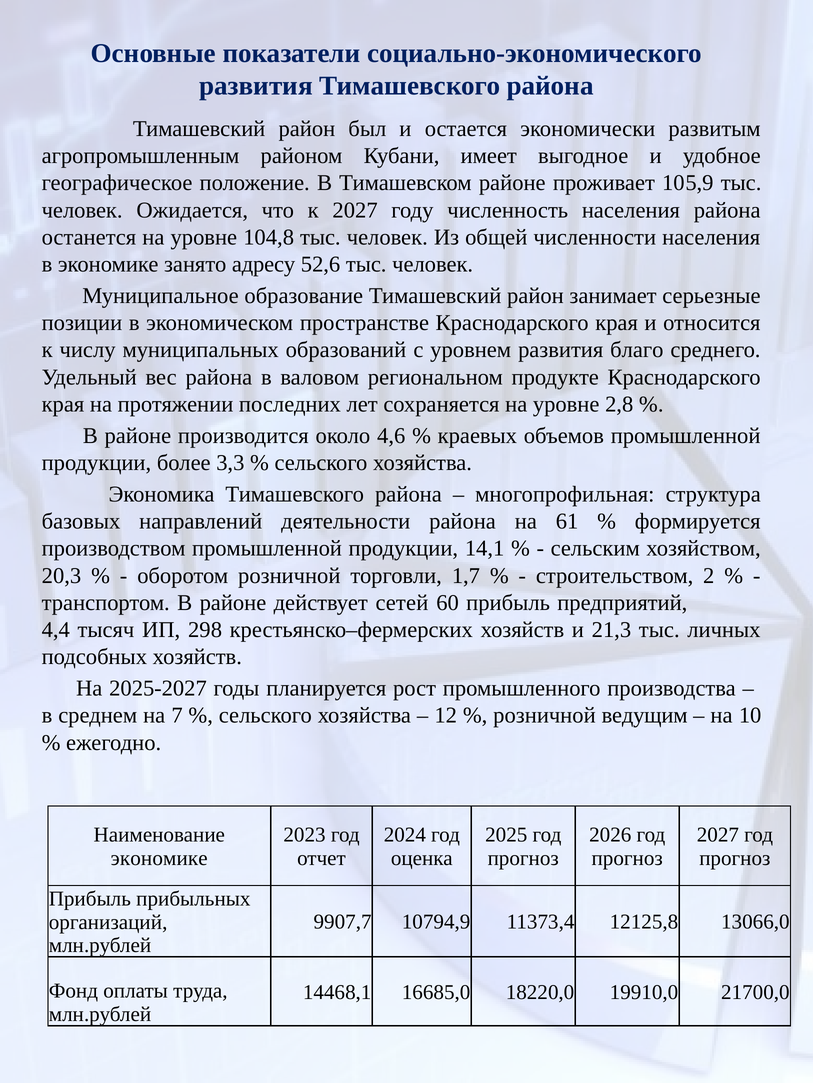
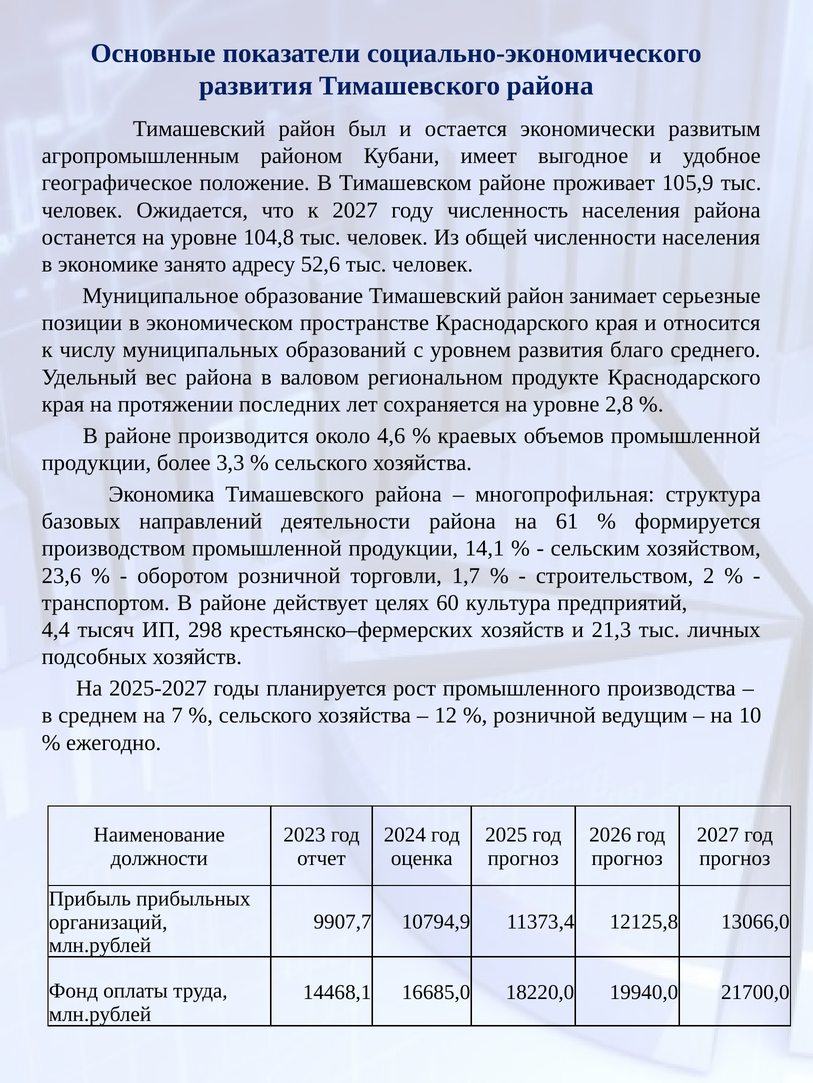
20,3: 20,3 -> 23,6
сетей: сетей -> целях
60 прибыль: прибыль -> культура
экономике at (159, 859): экономике -> должности
19910,0: 19910,0 -> 19940,0
